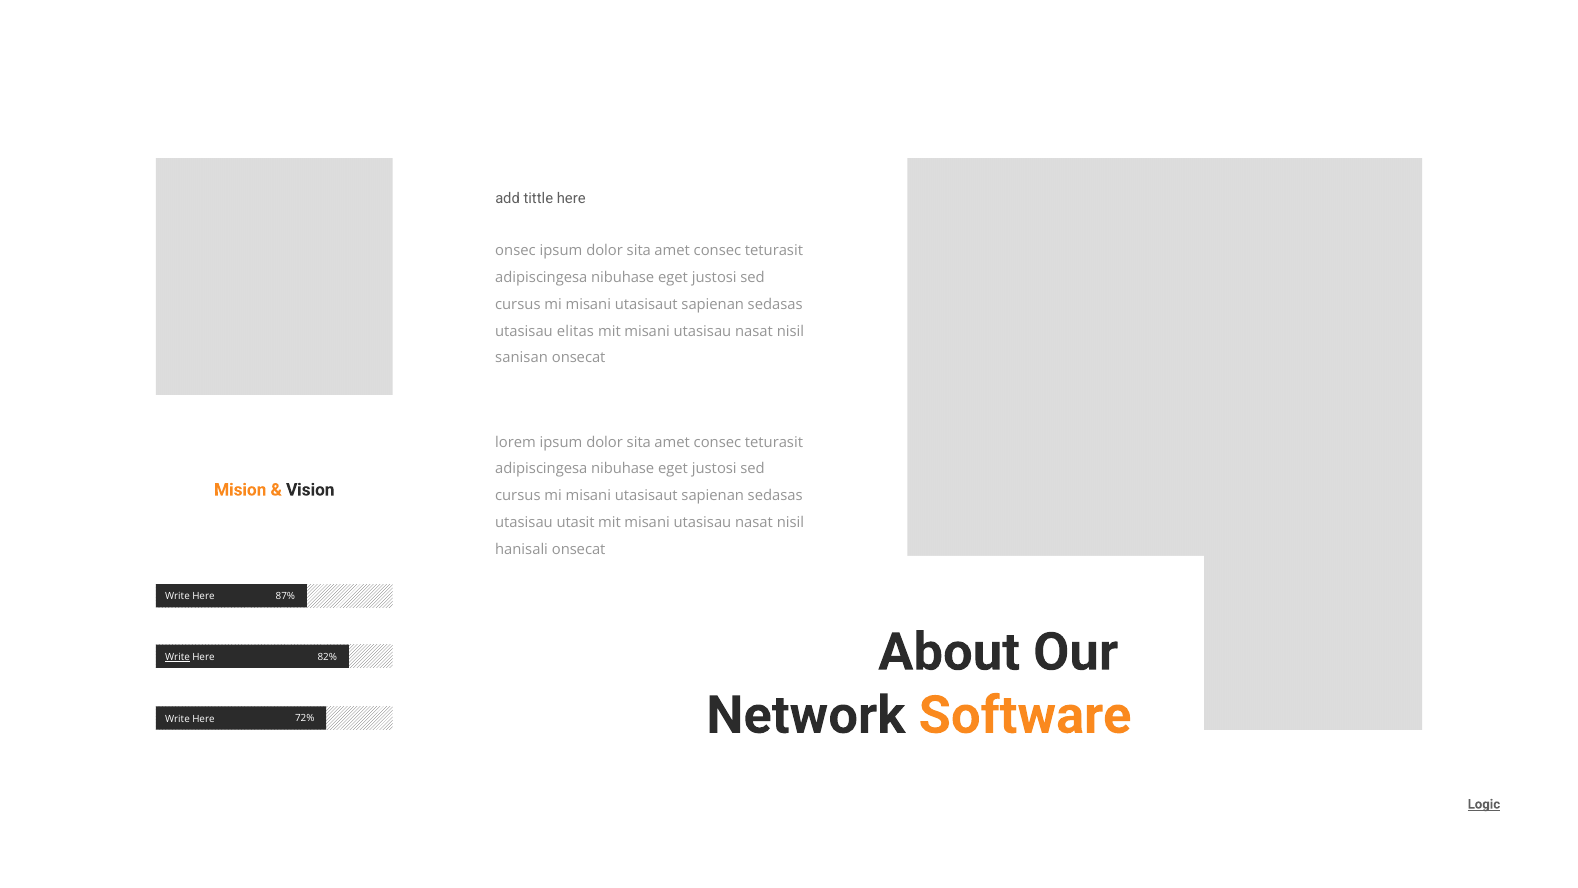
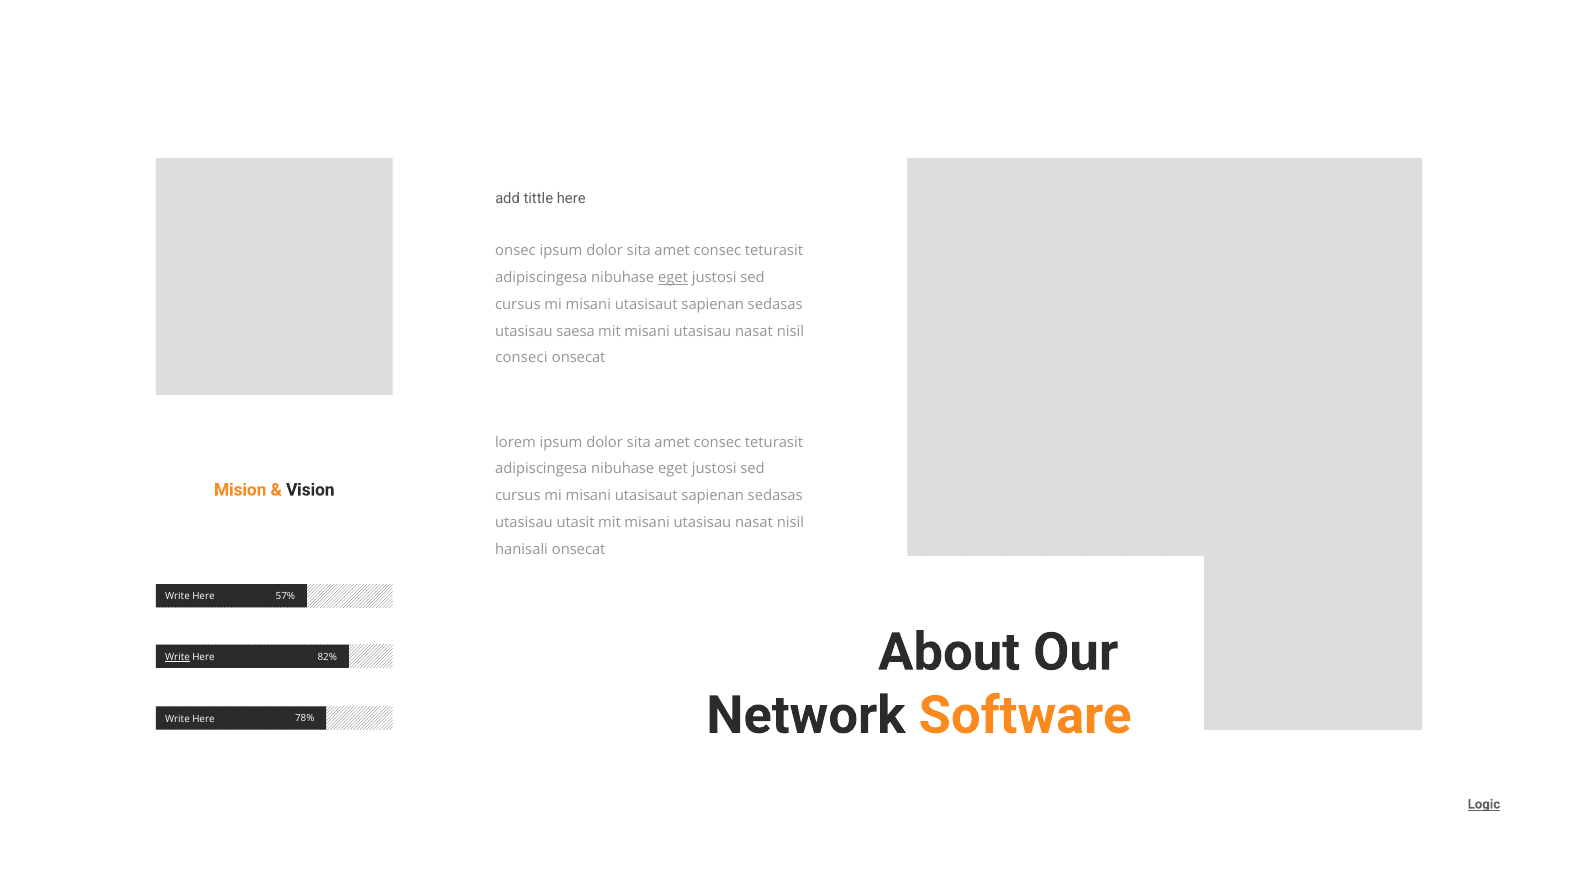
eget at (673, 278) underline: none -> present
elitas: elitas -> saesa
sanisan: sanisan -> conseci
87%: 87% -> 57%
72%: 72% -> 78%
